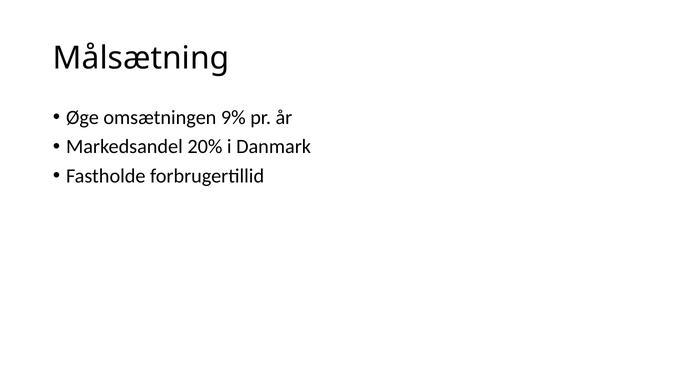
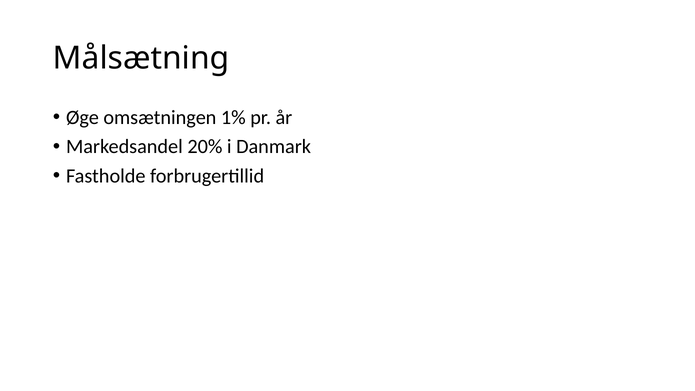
9%: 9% -> 1%
